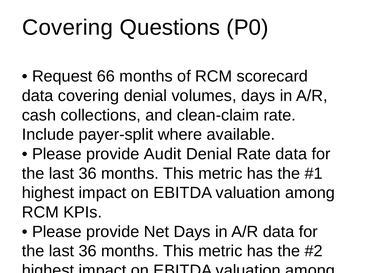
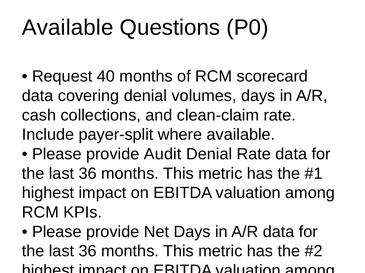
Covering at (68, 28): Covering -> Available
66: 66 -> 40
